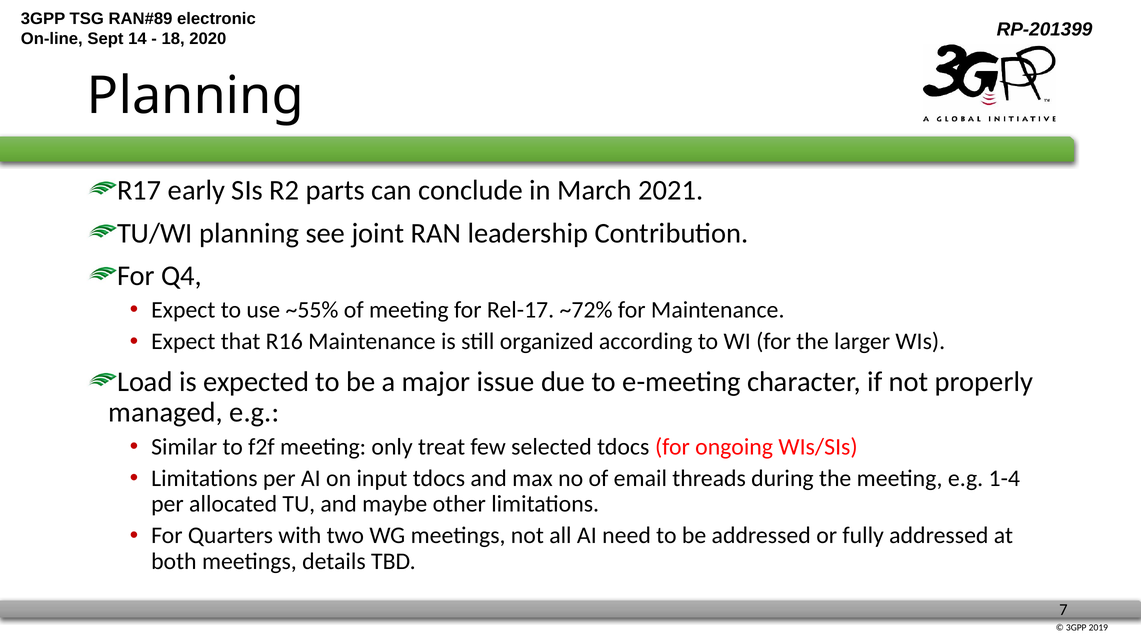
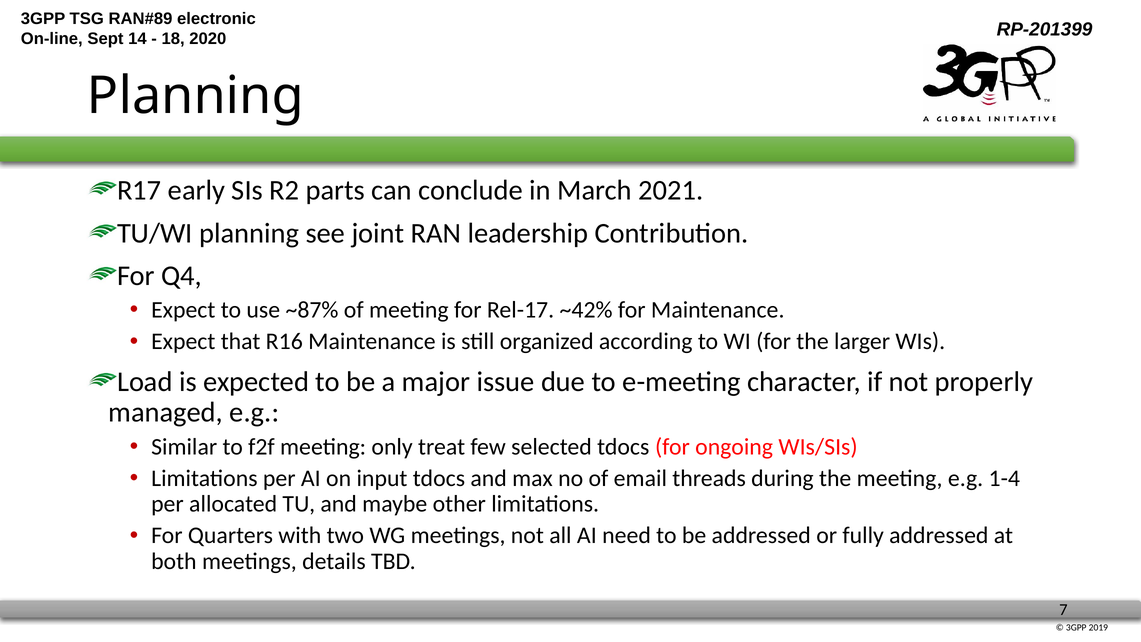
~55%: ~55% -> ~87%
~72%: ~72% -> ~42%
